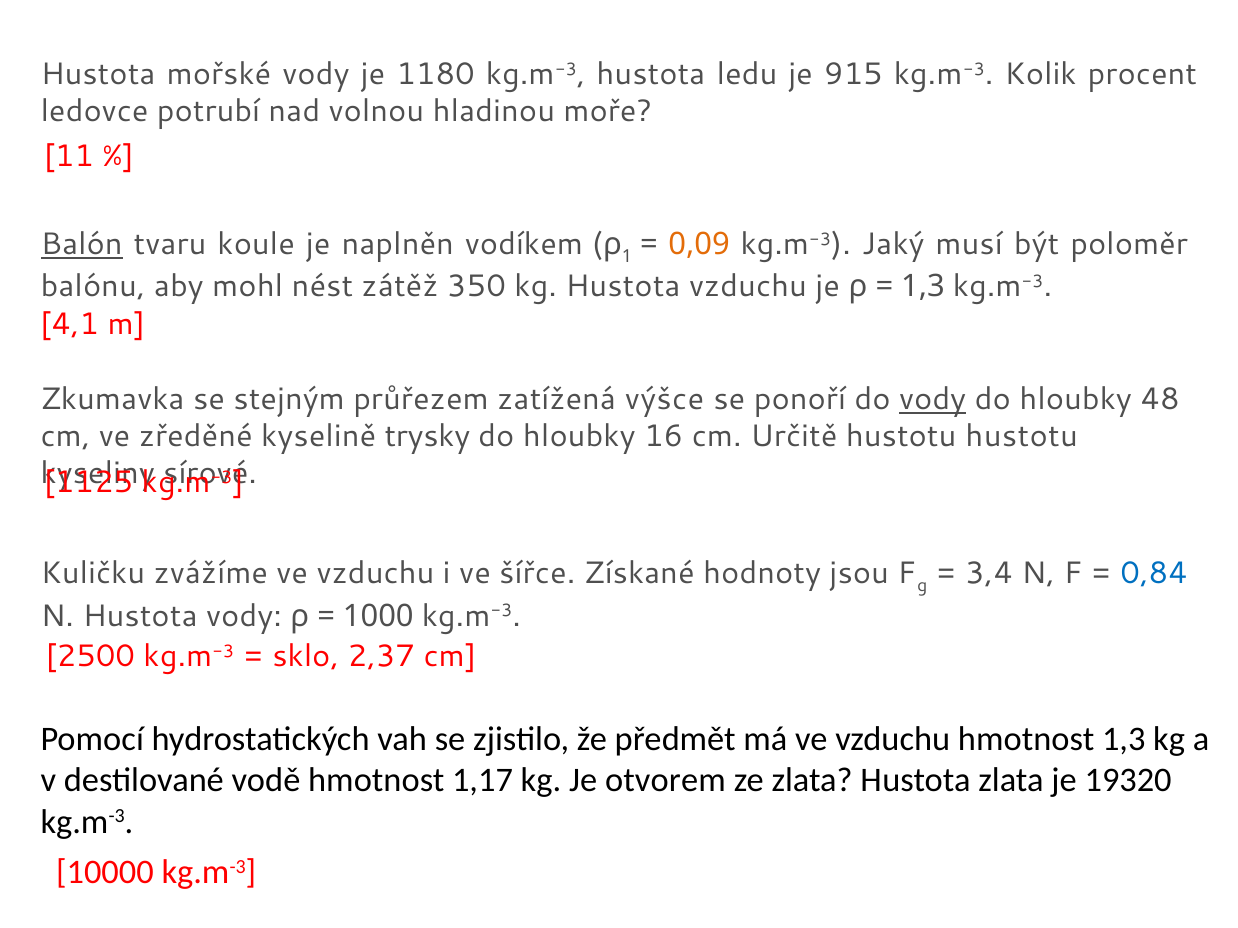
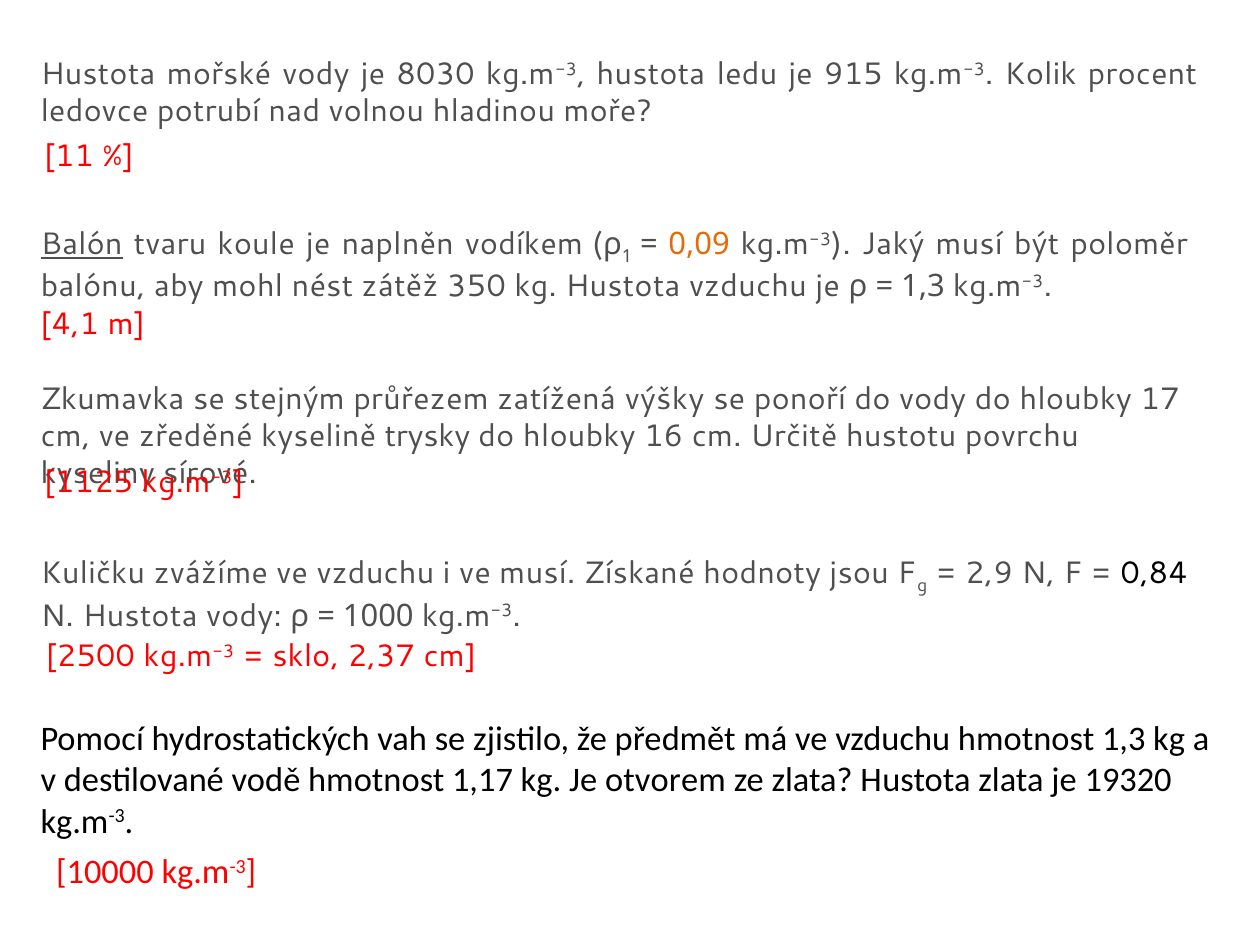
1180: 1180 -> 8030
výšce: výšce -> výšky
vody at (933, 400) underline: present -> none
48: 48 -> 17
hustotu hustotu: hustotu -> povrchu
ve šířce: šířce -> musí
3,4: 3,4 -> 2,9
0,84 colour: blue -> black
